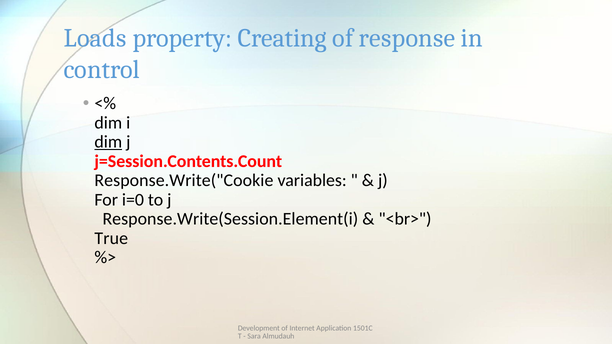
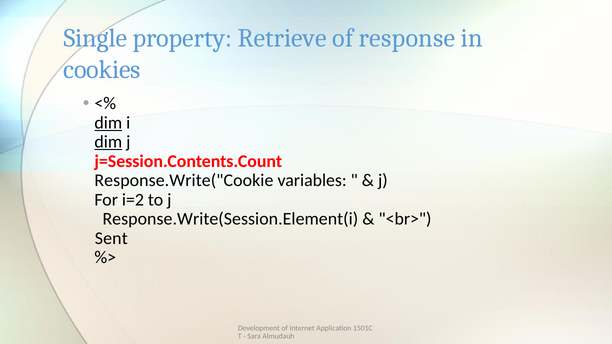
Loads: Loads -> Single
Creating: Creating -> Retrieve
control: control -> cookies
dim at (108, 123) underline: none -> present
i=0: i=0 -> i=2
True: True -> Sent
